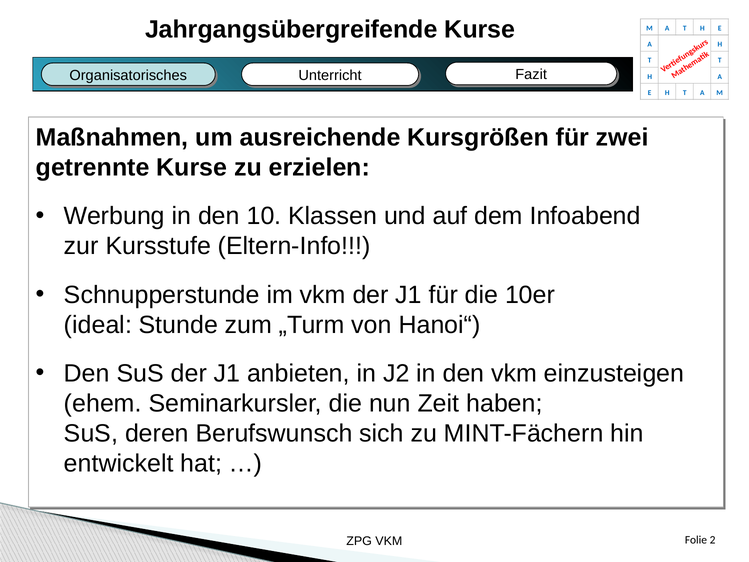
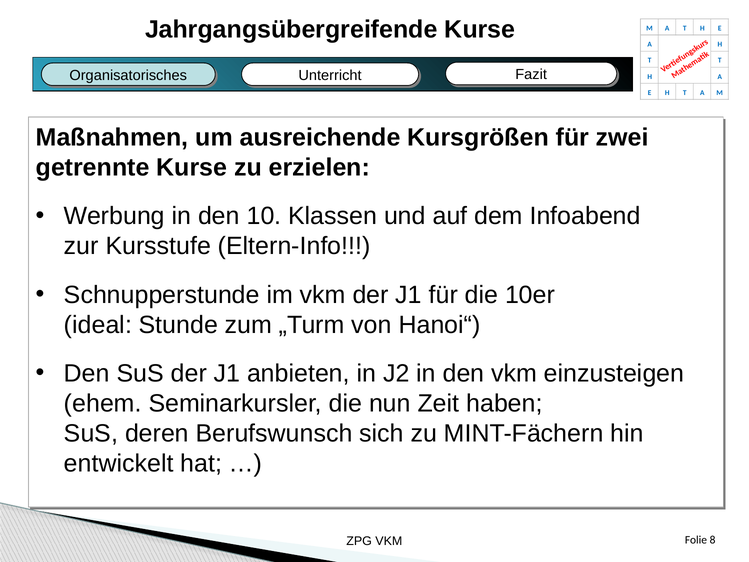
2: 2 -> 8
